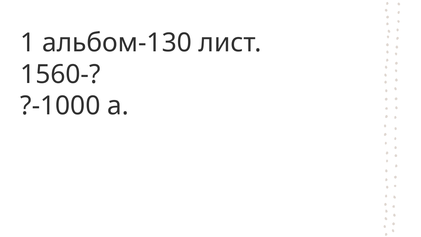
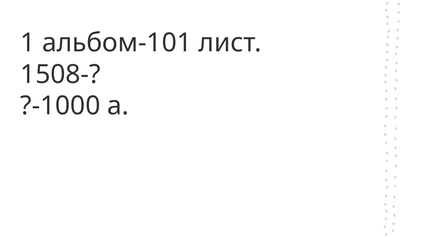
альбом-130: альбом-130 -> альбом-101
1560-: 1560- -> 1508-
